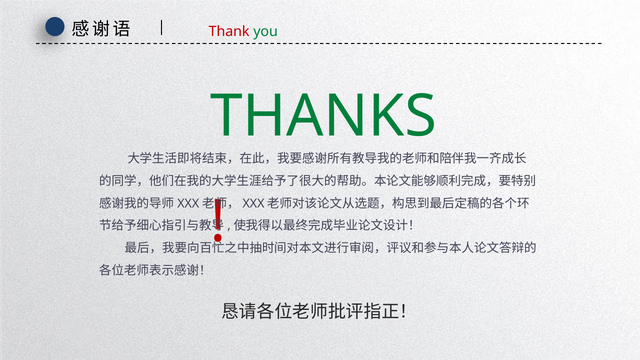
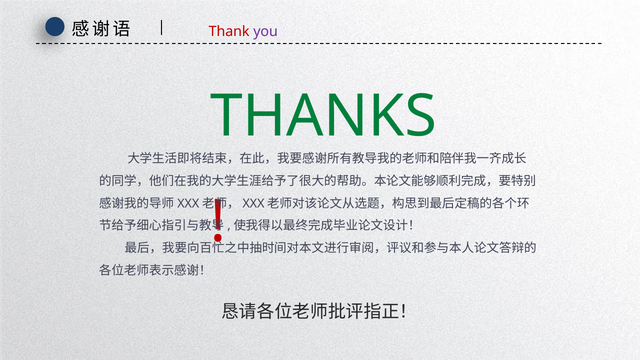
you colour: green -> purple
